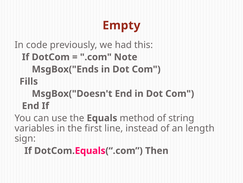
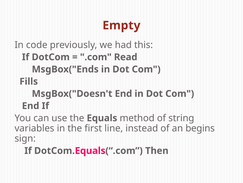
Note: Note -> Read
length: length -> begins
